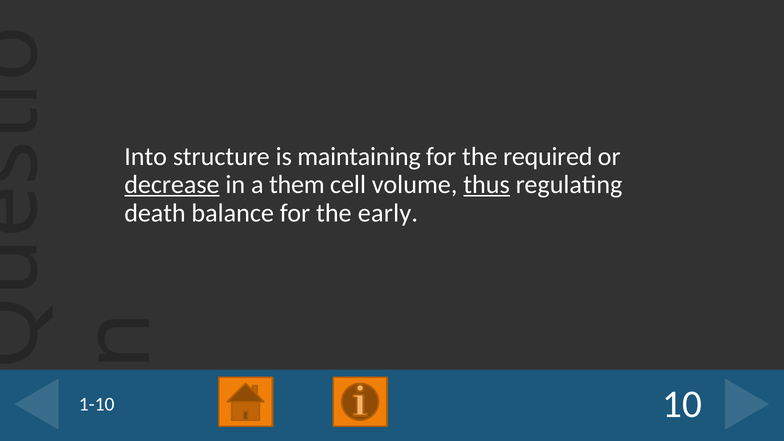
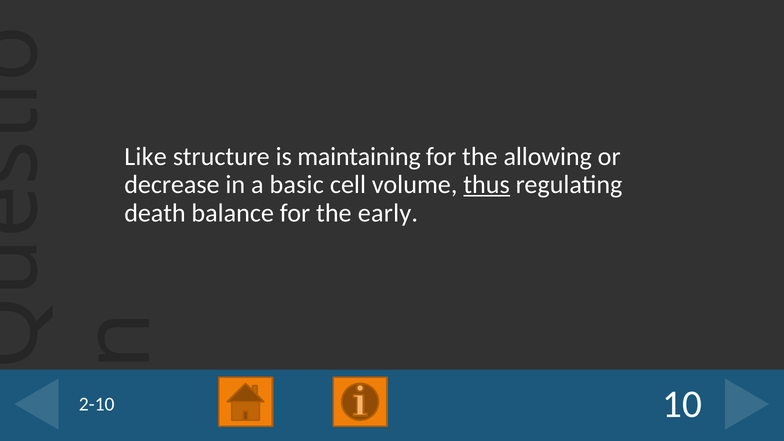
Into: Into -> Like
required: required -> allowing
decrease underline: present -> none
them: them -> basic
1-10: 1-10 -> 2-10
